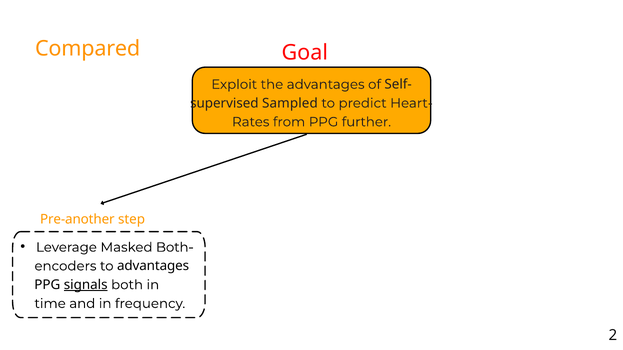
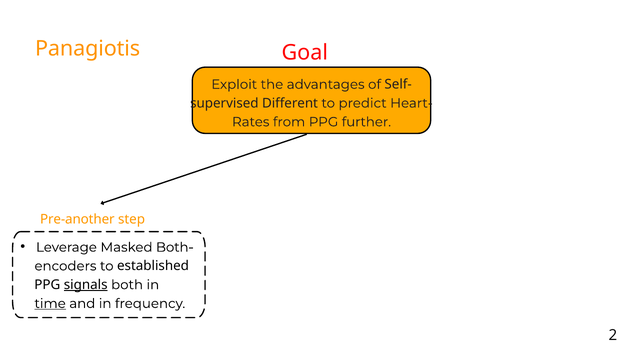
Compared: Compared -> Panagiotis
Sampled: Sampled -> Different
to advantages: advantages -> established
time underline: none -> present
